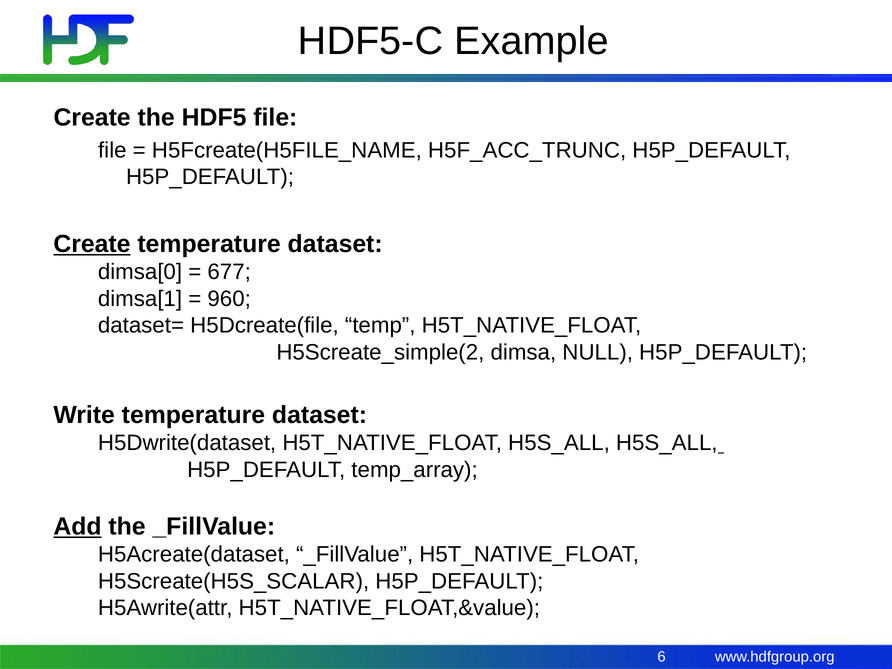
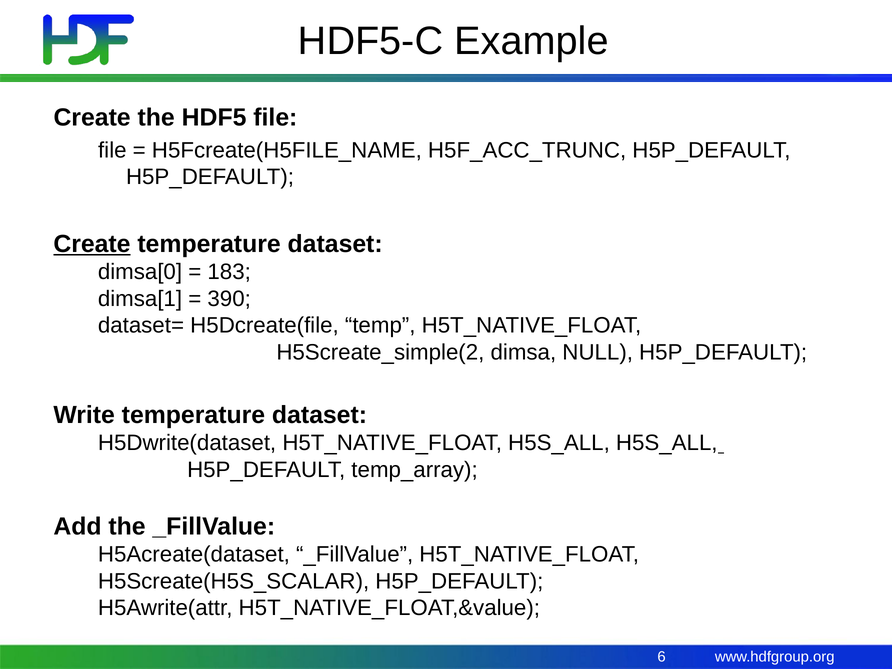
677: 677 -> 183
960: 960 -> 390
Add underline: present -> none
